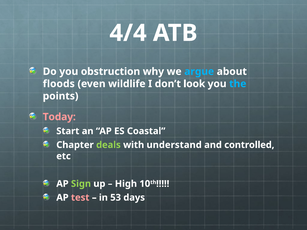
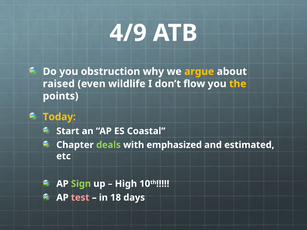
4/4: 4/4 -> 4/9
argue colour: light blue -> yellow
floods: floods -> raised
look: look -> flow
the colour: light blue -> yellow
Today colour: pink -> yellow
understand: understand -> emphasized
controlled: controlled -> estimated
53: 53 -> 18
